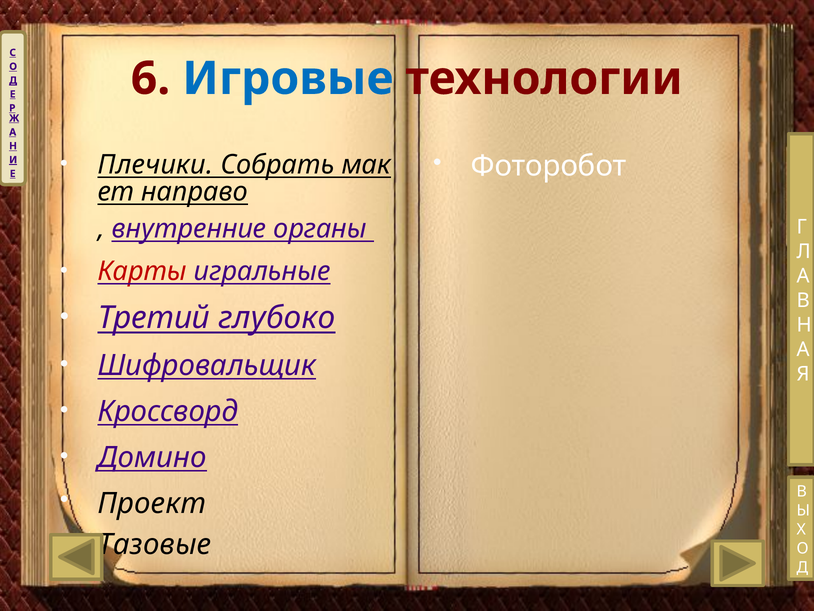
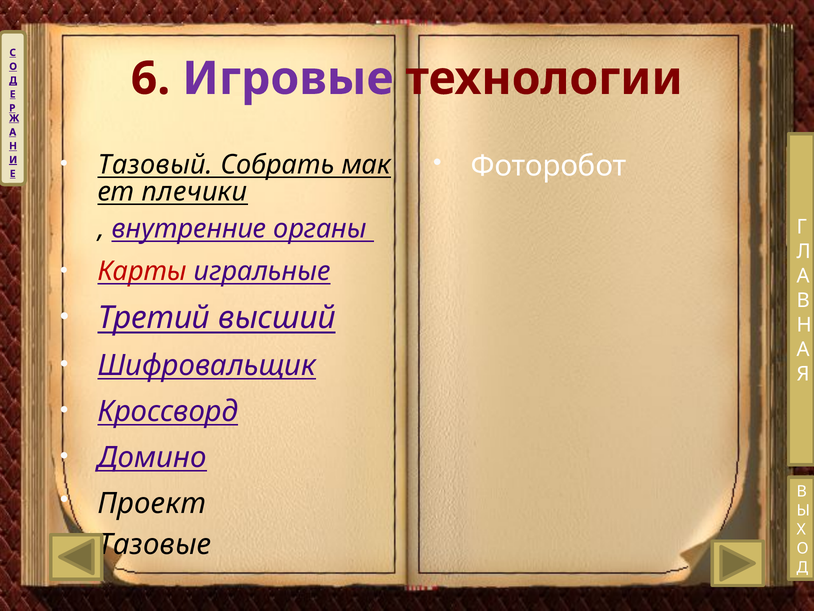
Игровые colour: blue -> purple
Плечики: Плечики -> Тазовый
направо: направо -> плечики
глубоко: глубоко -> высший
